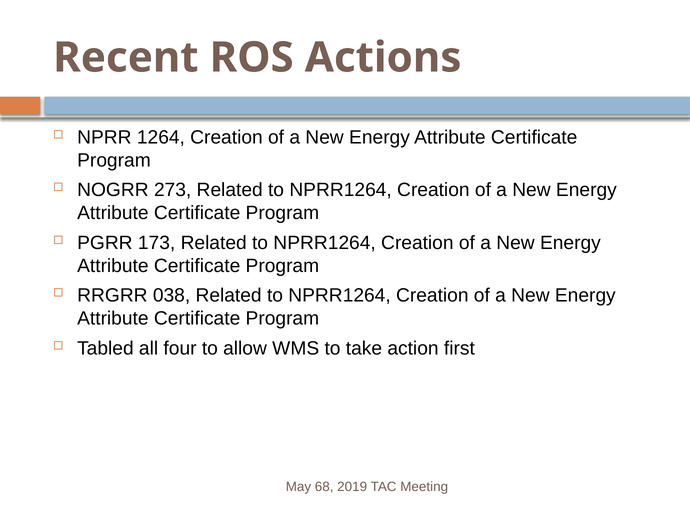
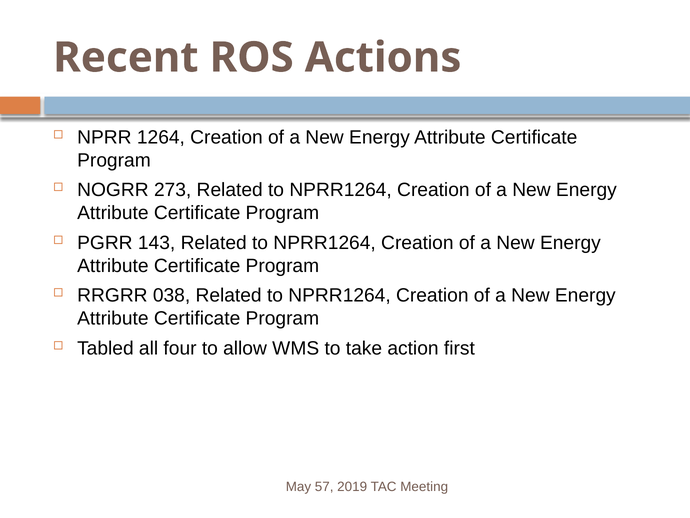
173: 173 -> 143
68: 68 -> 57
